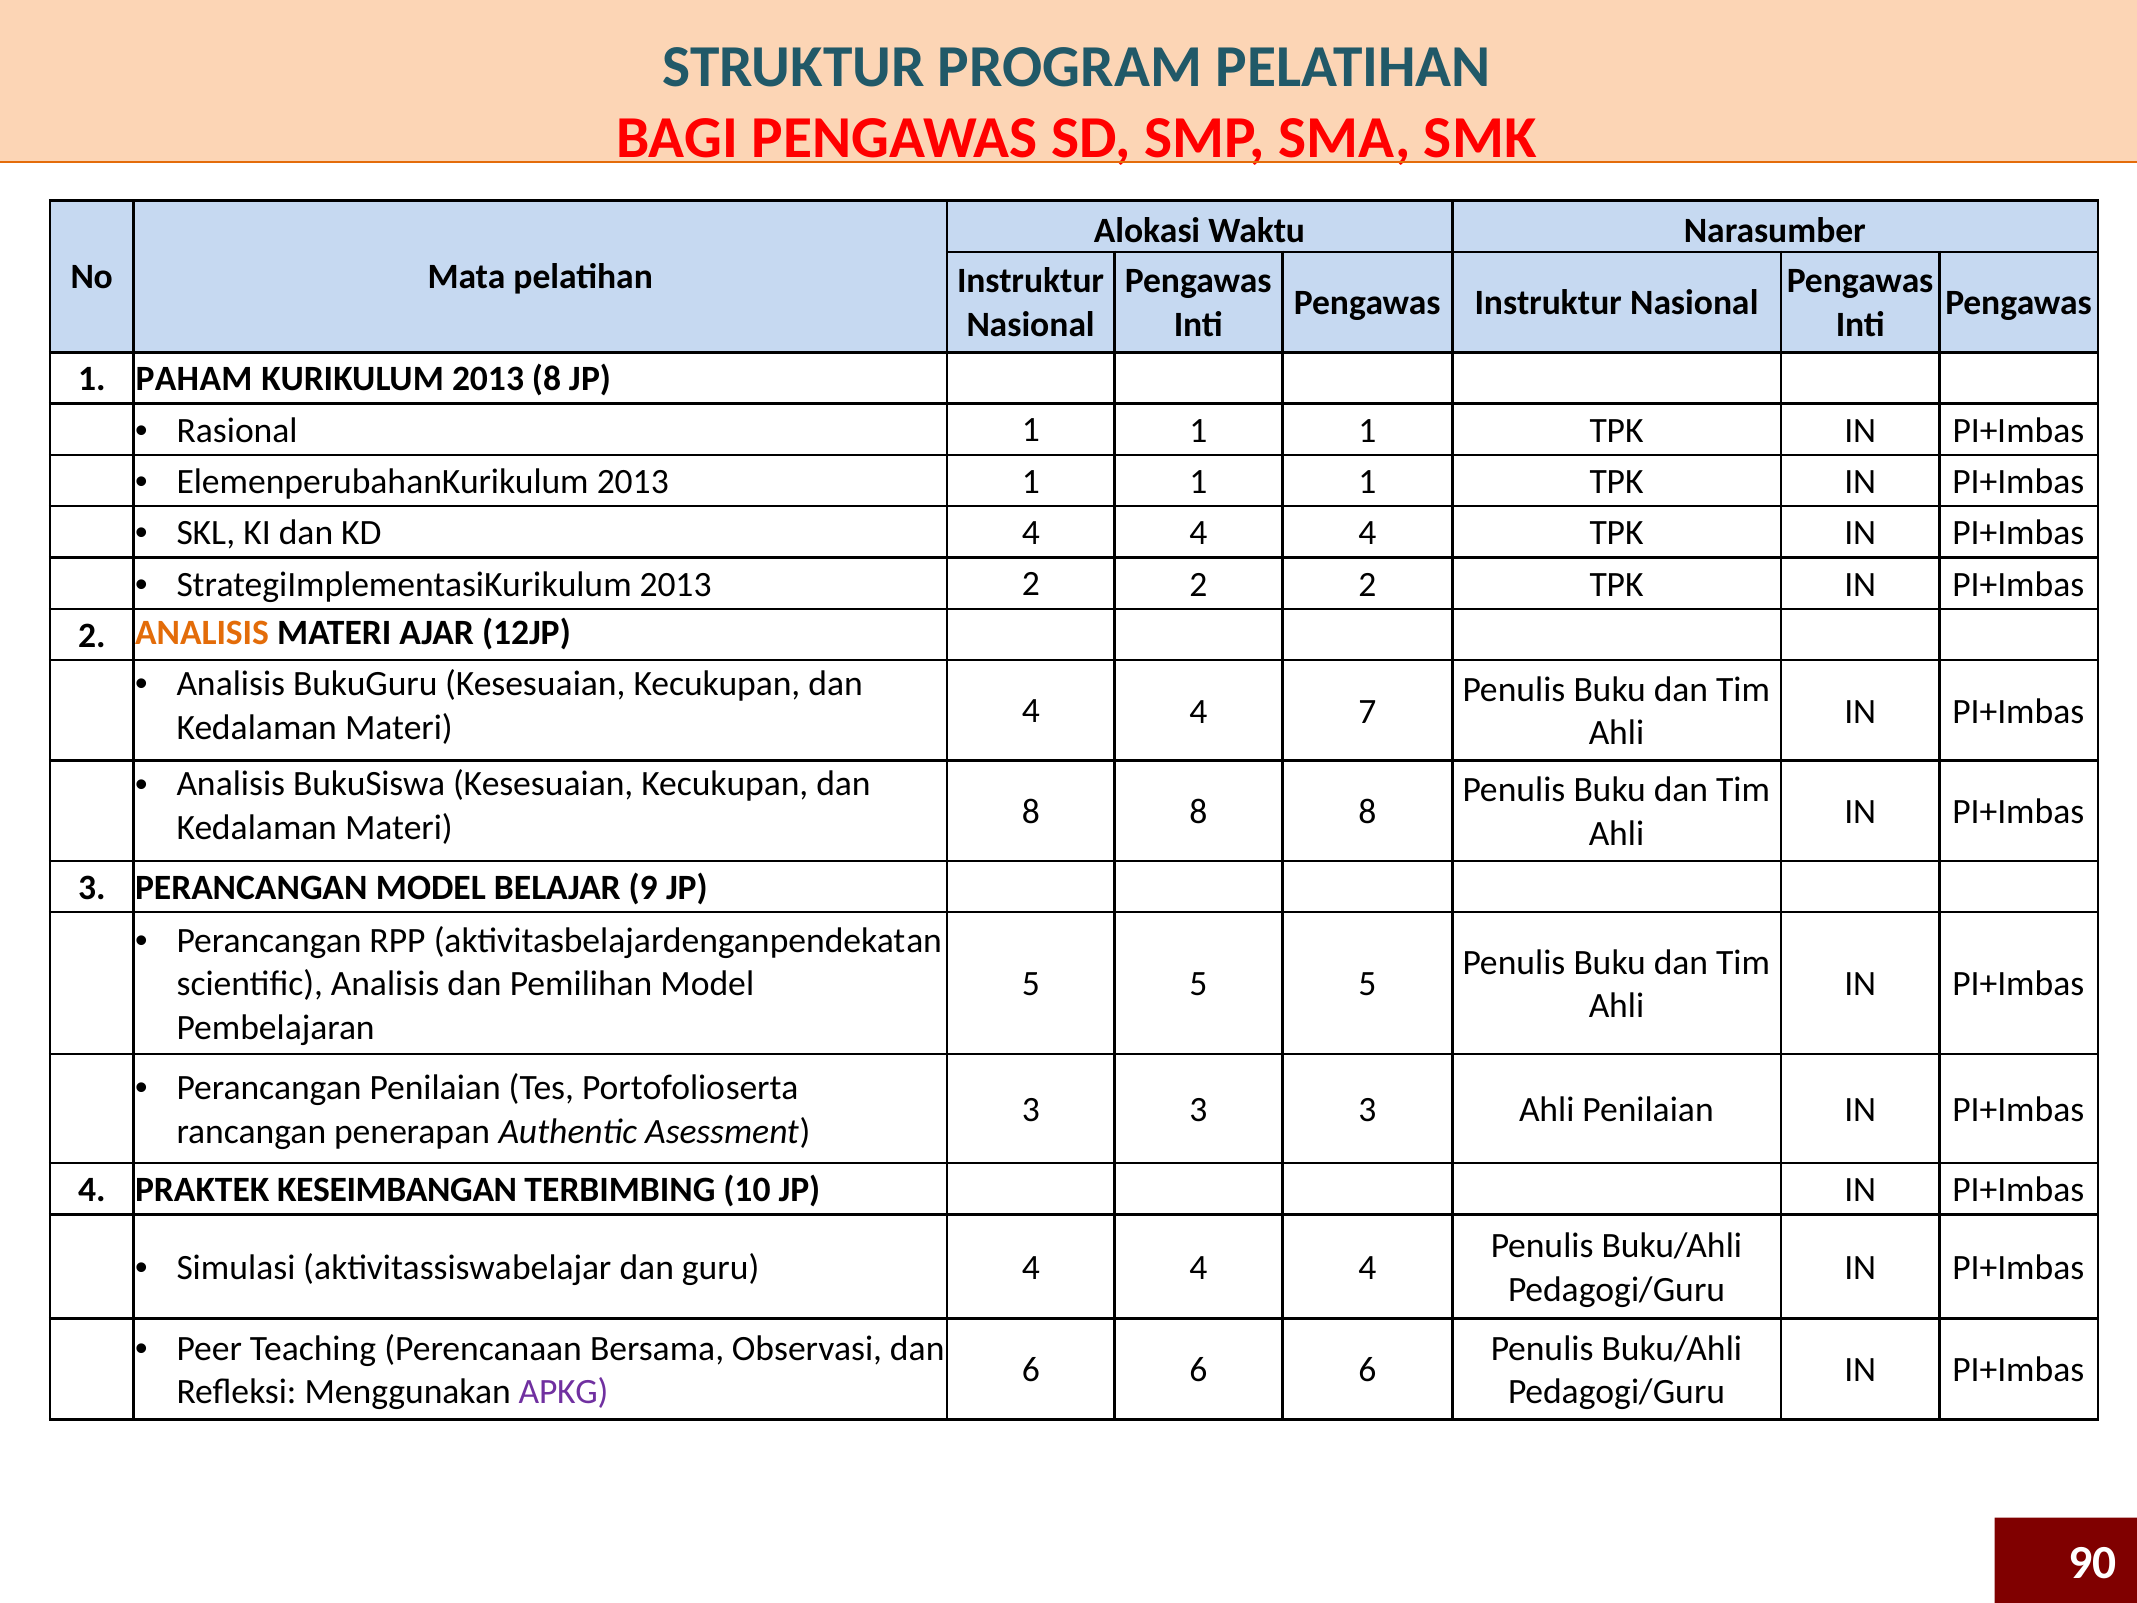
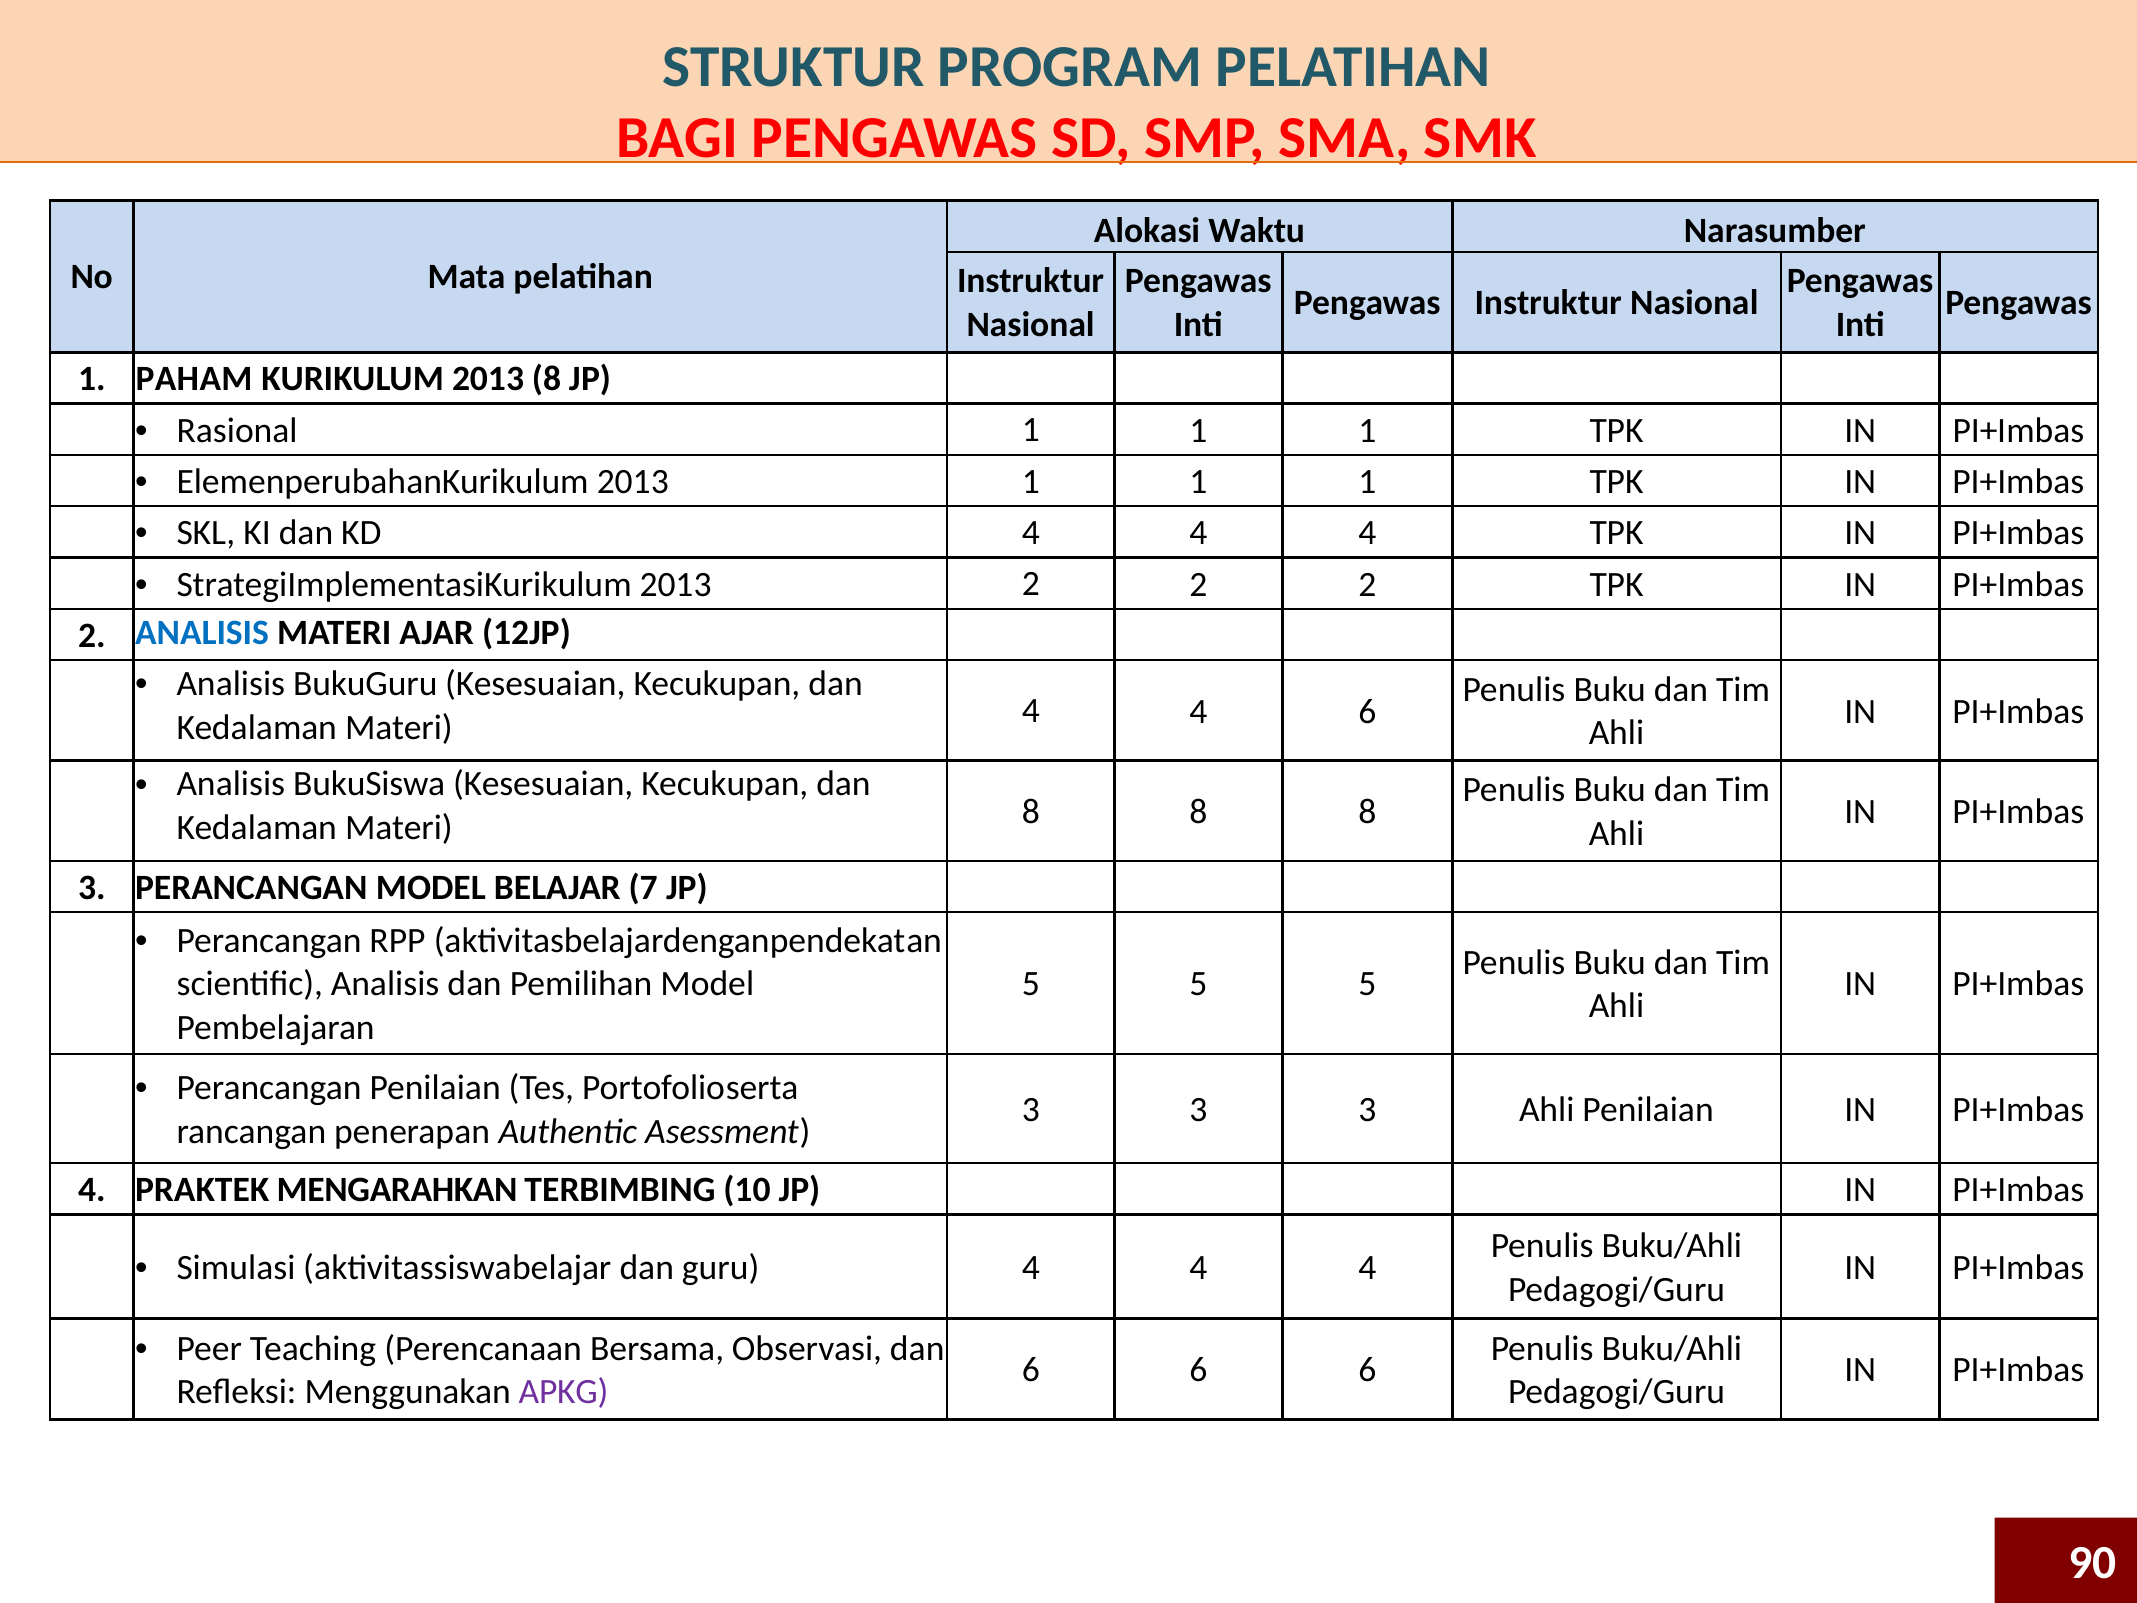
ANALISIS at (202, 632) colour: orange -> blue
4 7: 7 -> 6
9: 9 -> 7
KESEIMBANGAN: KESEIMBANGAN -> MENGARAHKAN
